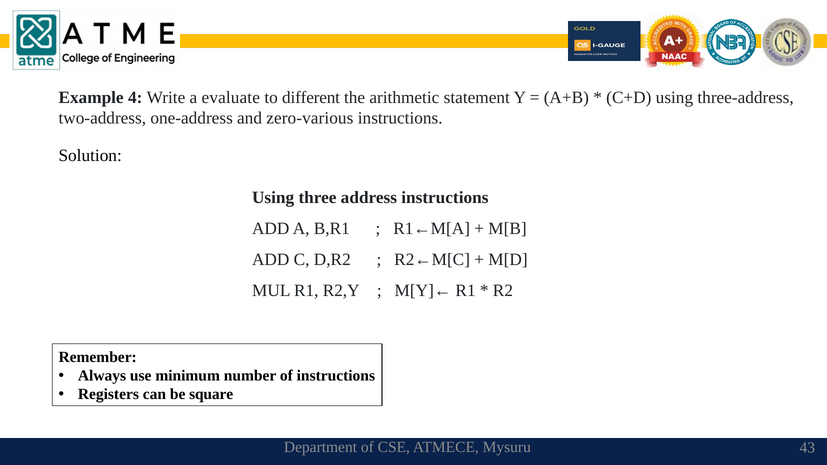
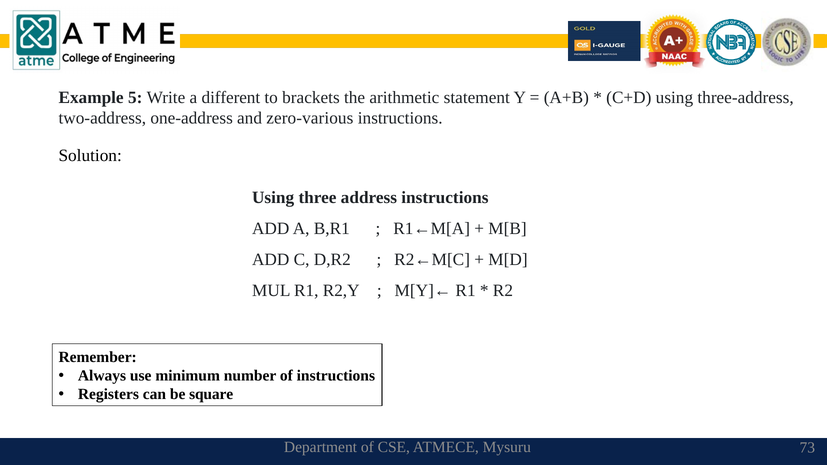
4: 4 -> 5
evaluate: evaluate -> different
different: different -> brackets
43: 43 -> 73
